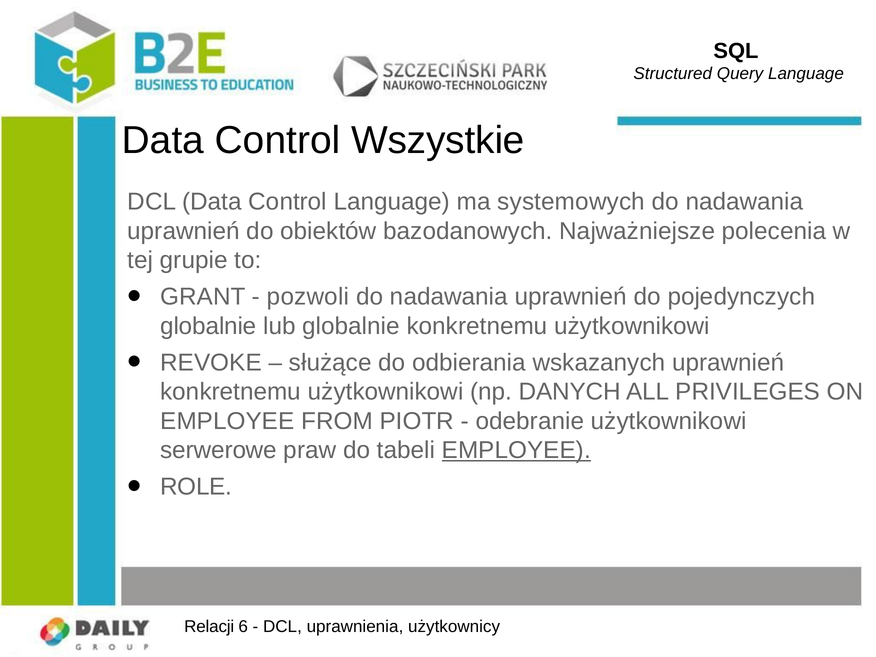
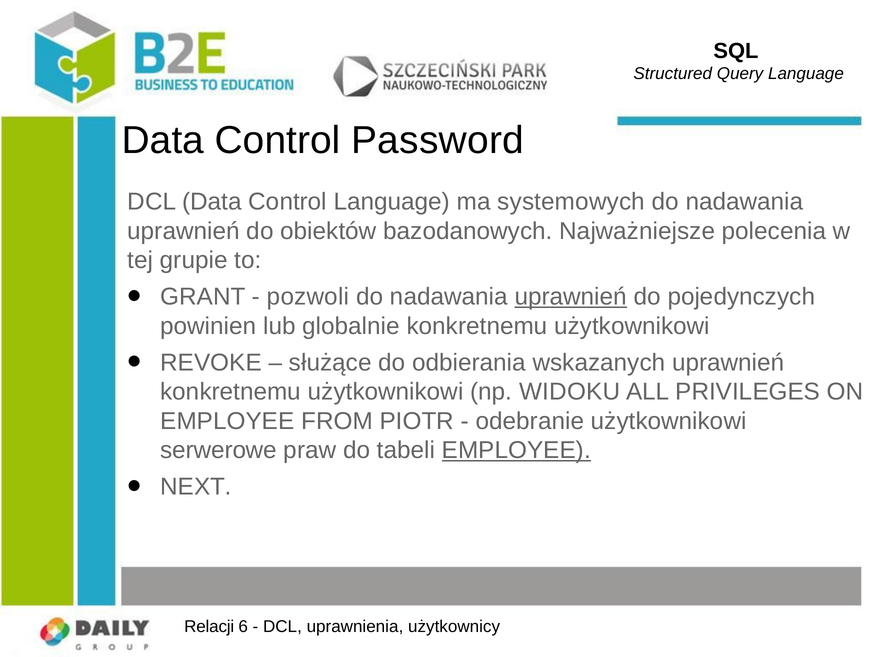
Wszystkie: Wszystkie -> Password
uprawnień at (571, 297) underline: none -> present
globalnie at (208, 326): globalnie -> powinien
DANYCH: DANYCH -> WIDOKU
ROLE: ROLE -> NEXT
